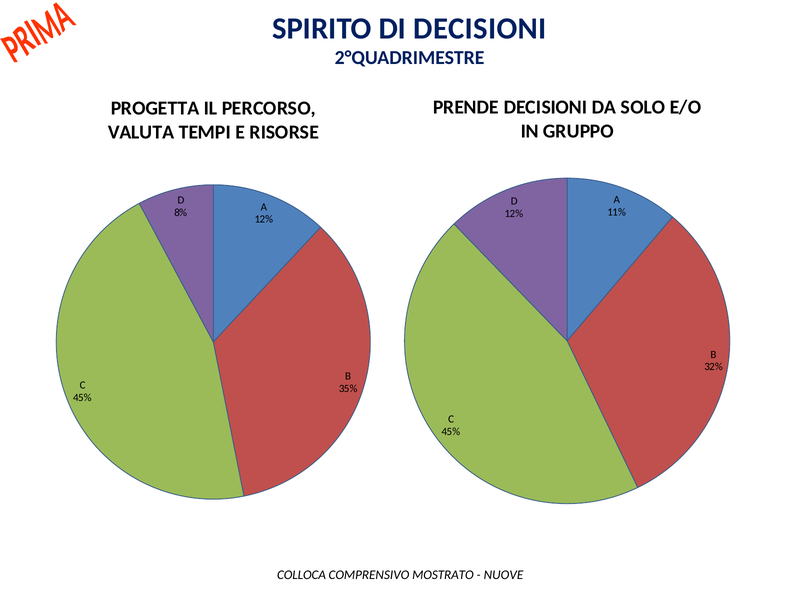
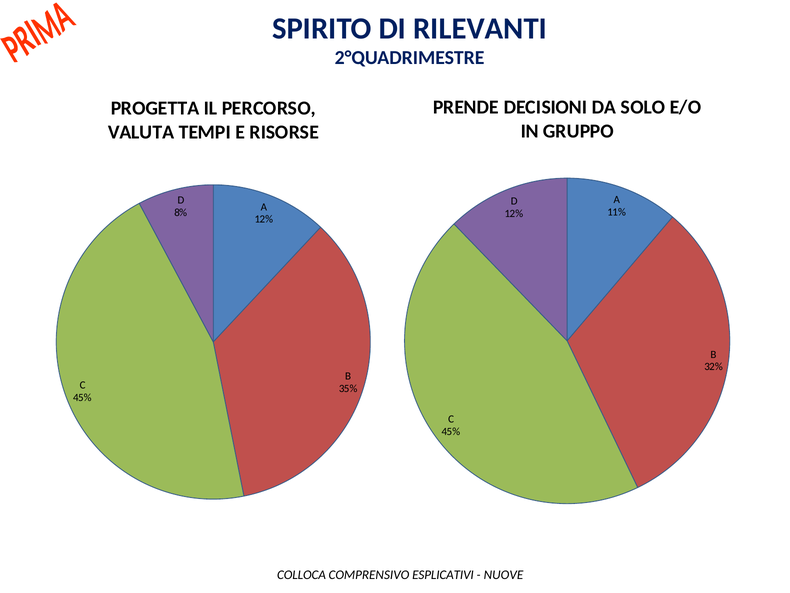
DI DECISIONI: DECISIONI -> RILEVANTI
MOSTRATO: MOSTRATO -> ESPLICATIVI
